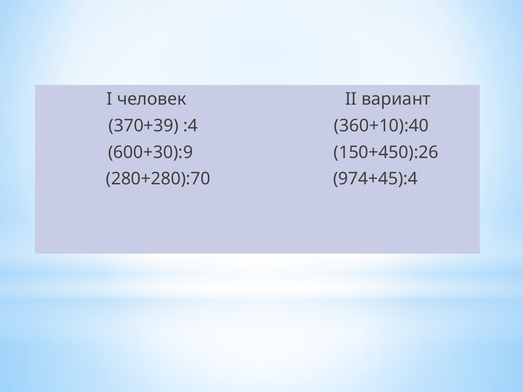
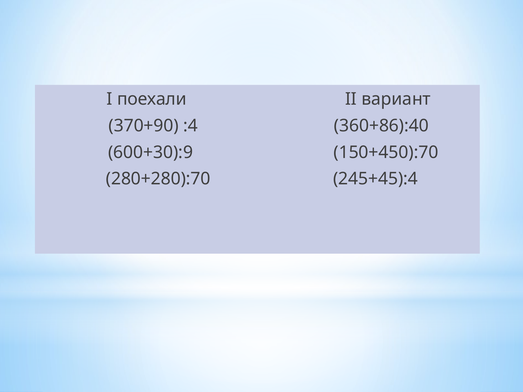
человек: человек -> поехали
370+39: 370+39 -> 370+90
360+10):40: 360+10):40 -> 360+86):40
150+450):26: 150+450):26 -> 150+450):70
974+45):4: 974+45):4 -> 245+45):4
